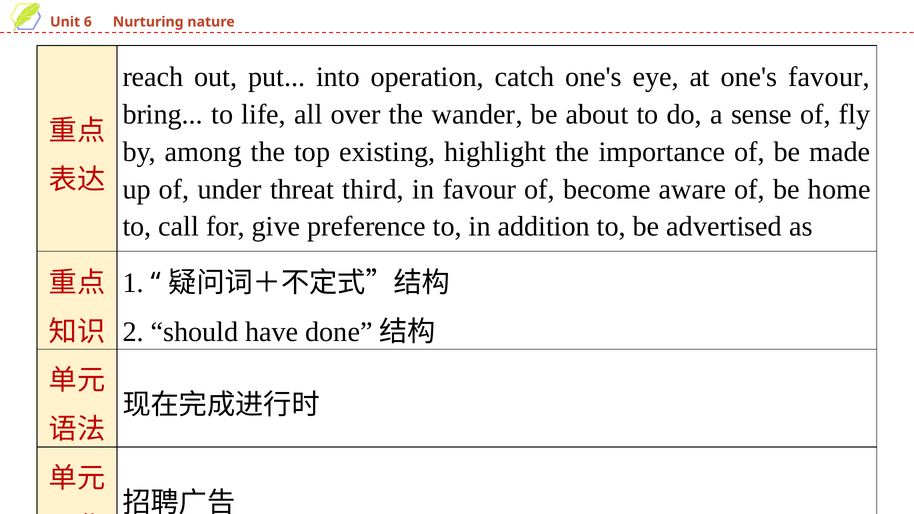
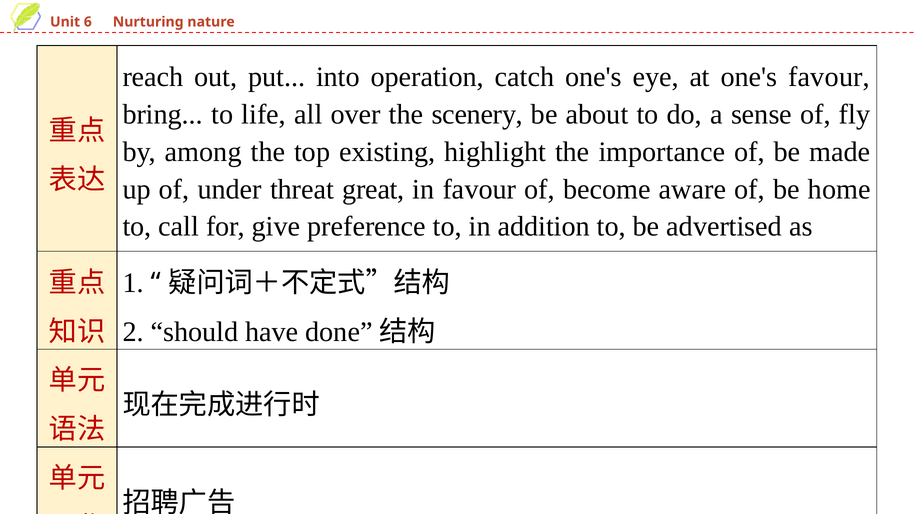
wander: wander -> scenery
third: third -> great
